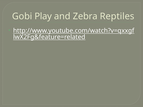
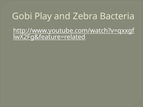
Reptiles: Reptiles -> Bacteria
